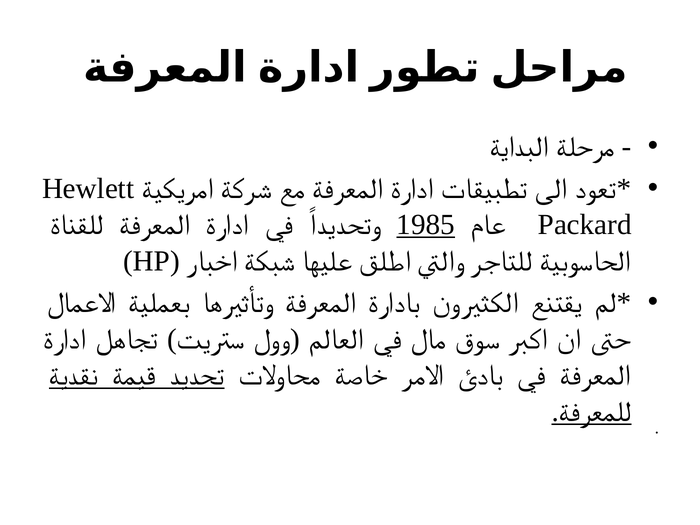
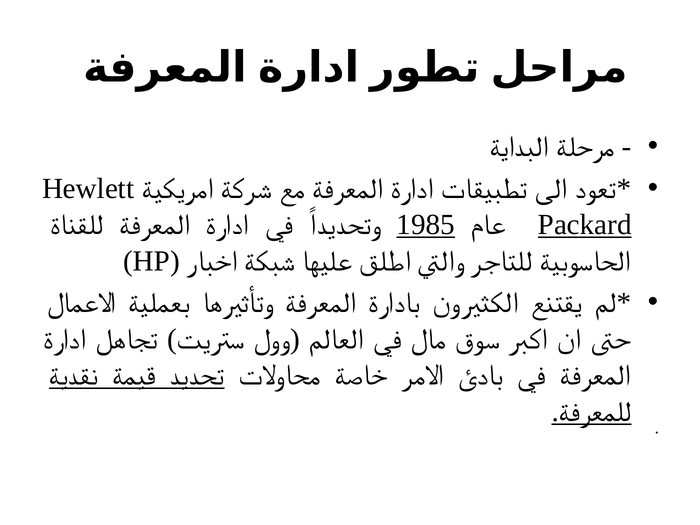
Packard underline: none -> present
